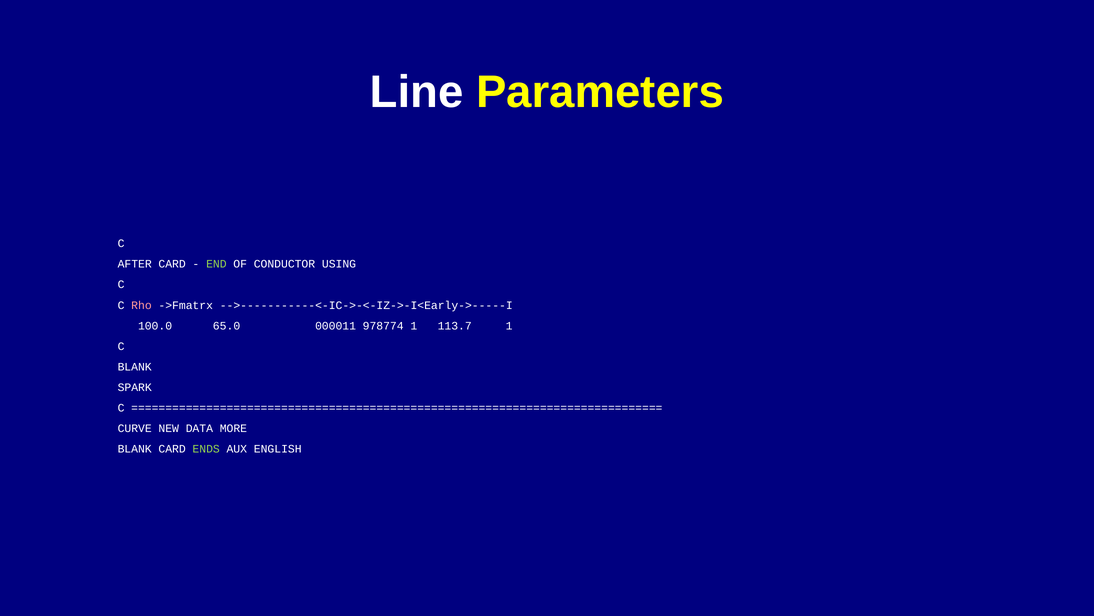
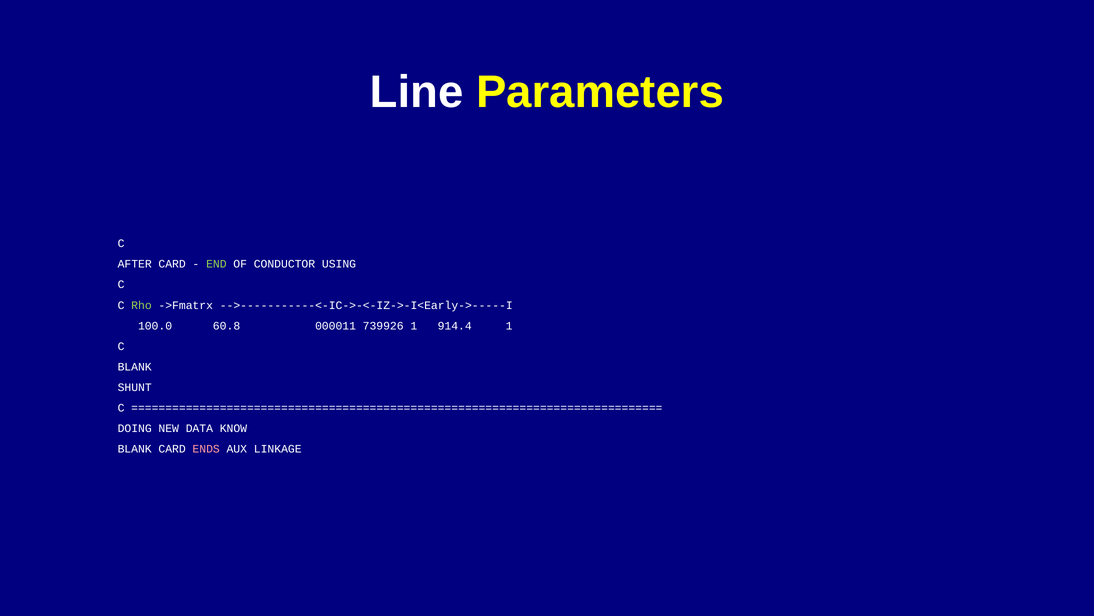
Rho colour: pink -> light green
65.0: 65.0 -> 60.8
978774: 978774 -> 739926
113.7: 113.7 -> 914.4
SPARK: SPARK -> SHUNT
CURVE: CURVE -> DOING
MORE: MORE -> KNOW
ENDS colour: light green -> pink
ENGLISH: ENGLISH -> LINKAGE
